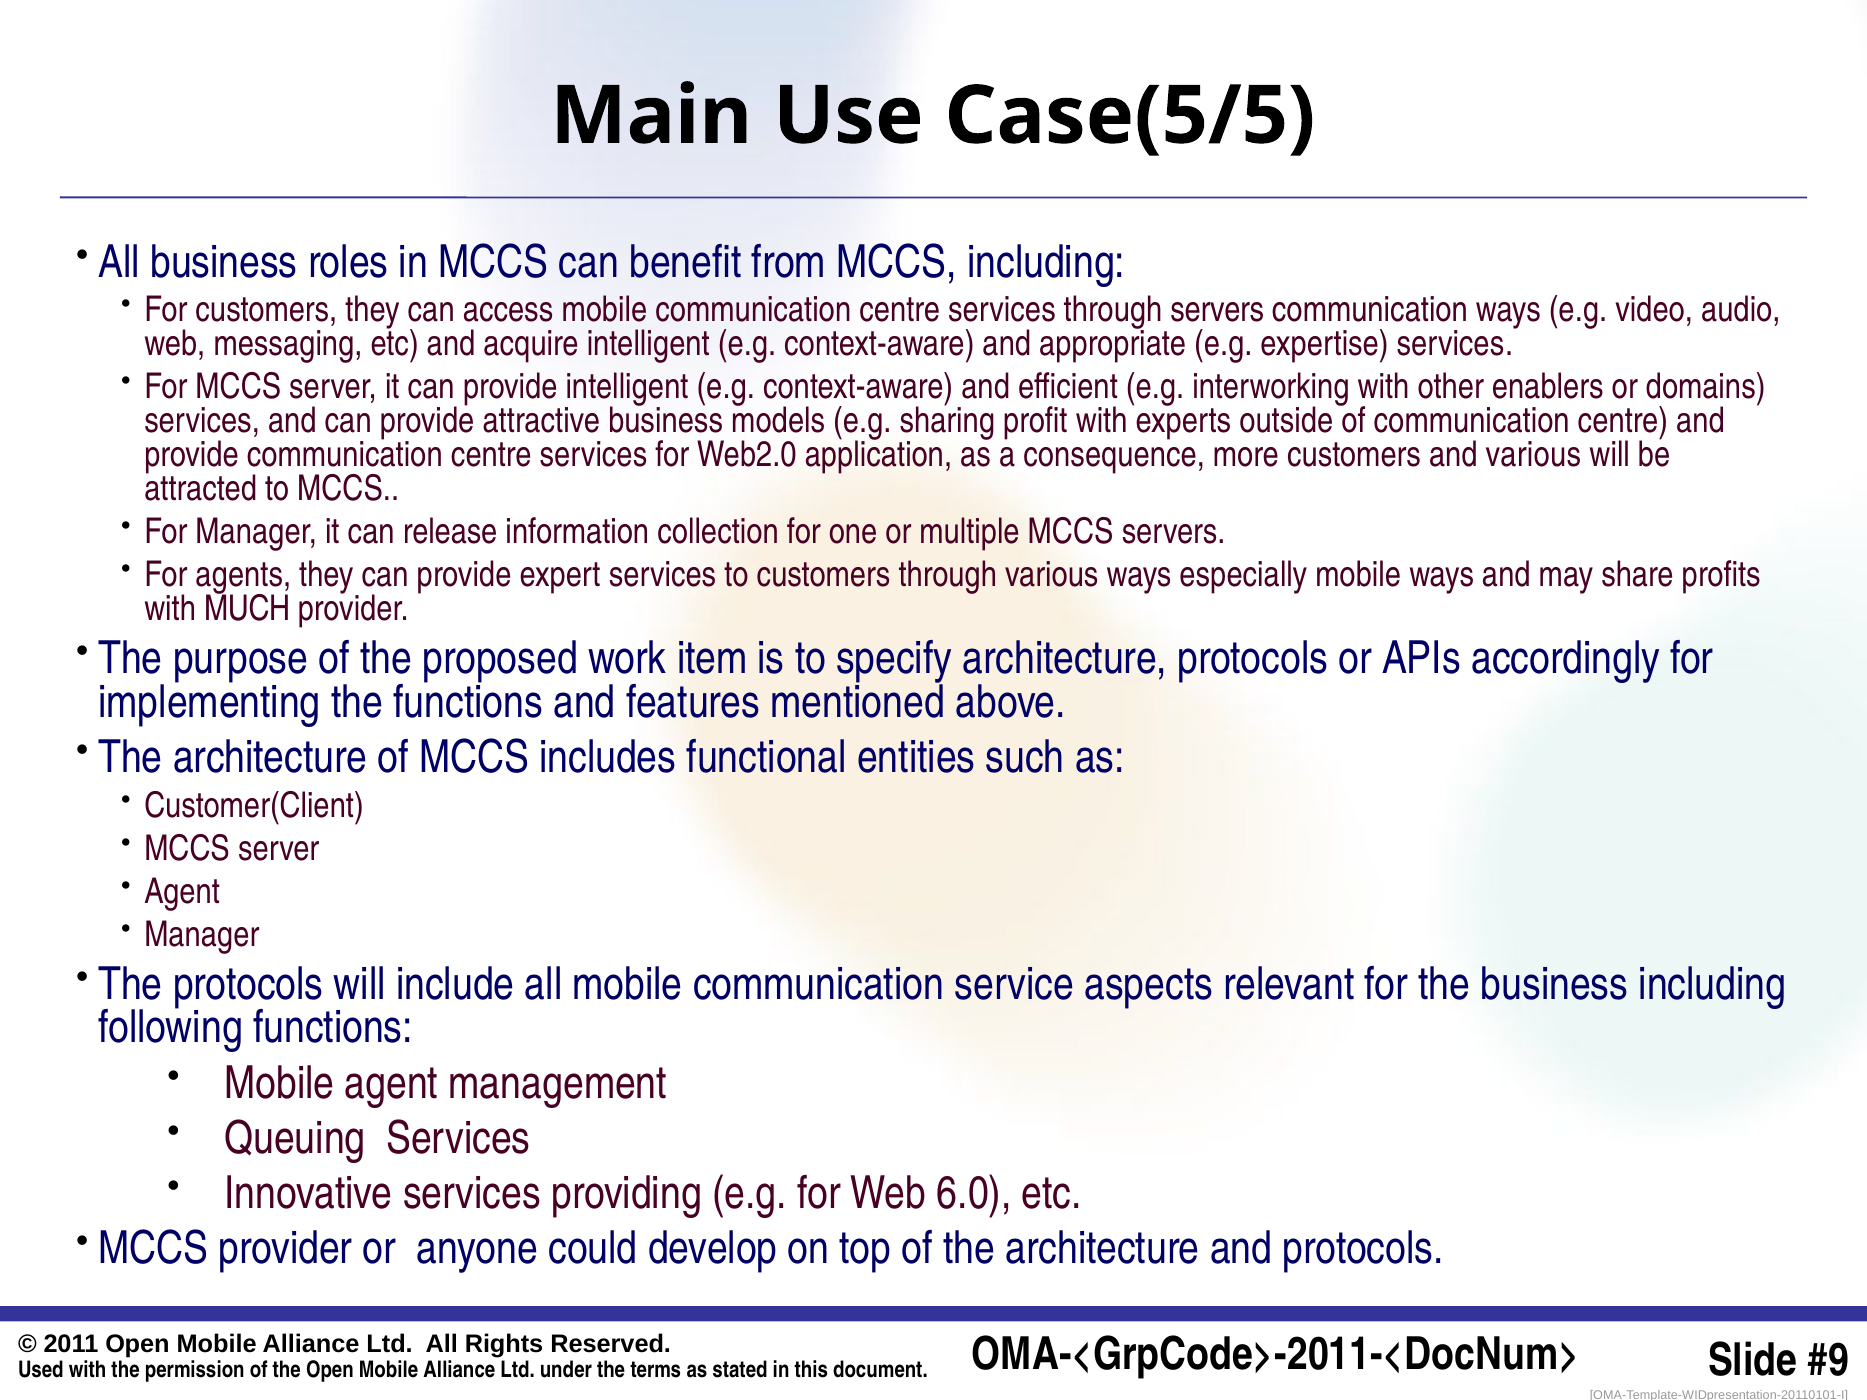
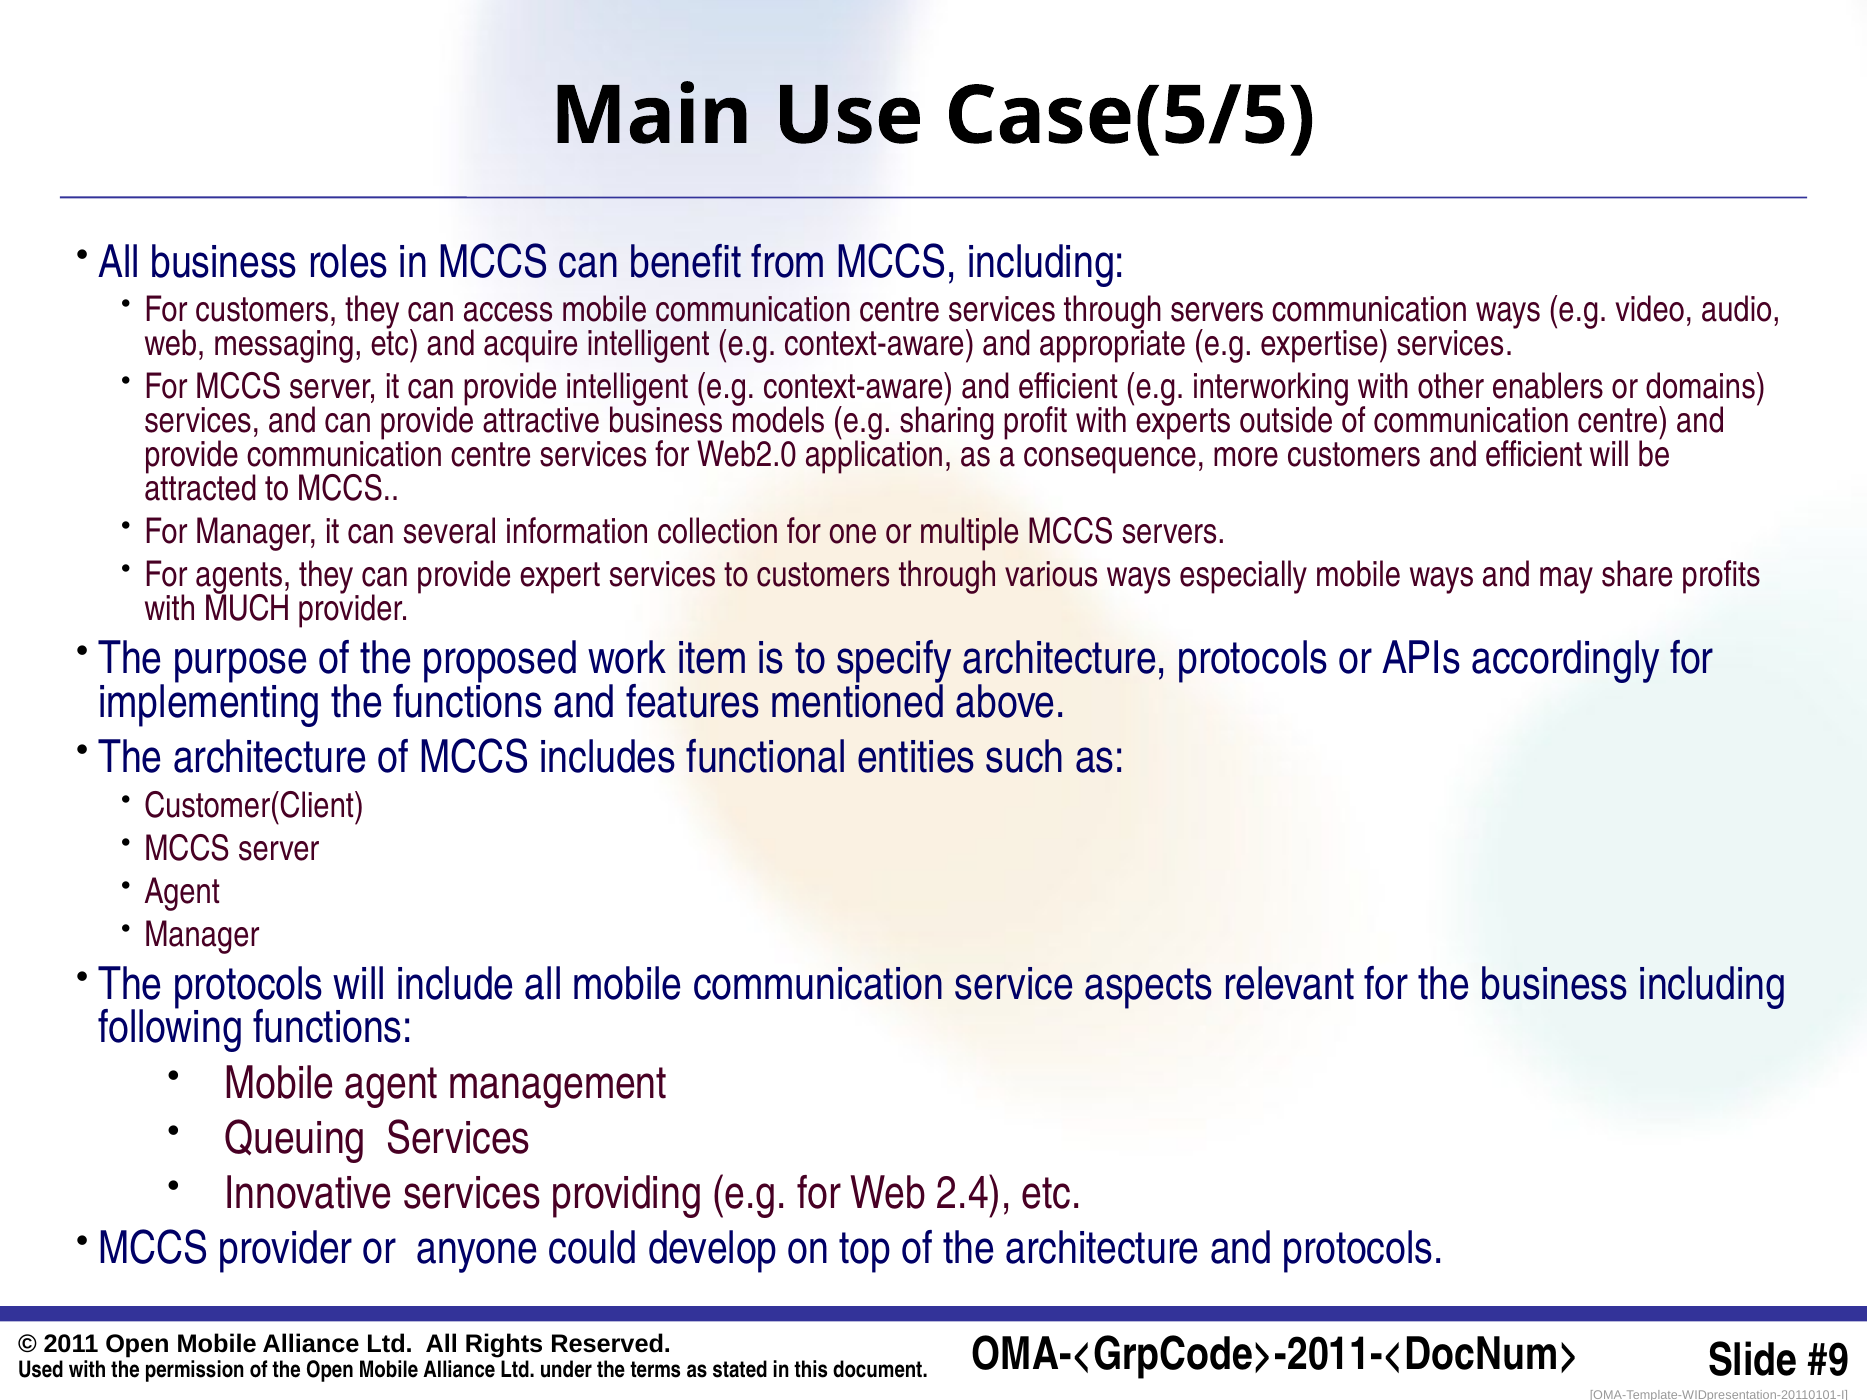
customers and various: various -> efficient
release: release -> several
6.0: 6.0 -> 2.4
